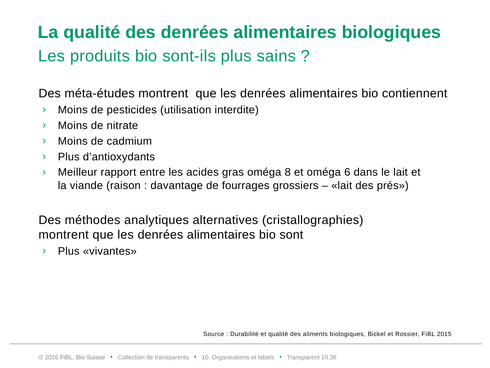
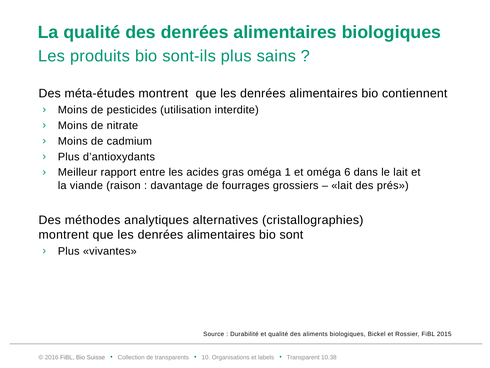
8: 8 -> 1
